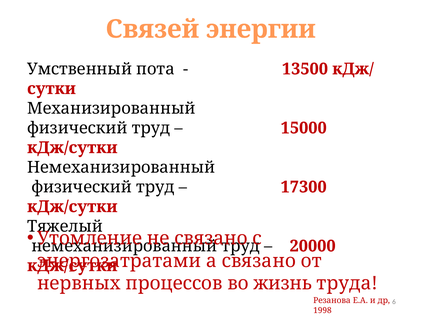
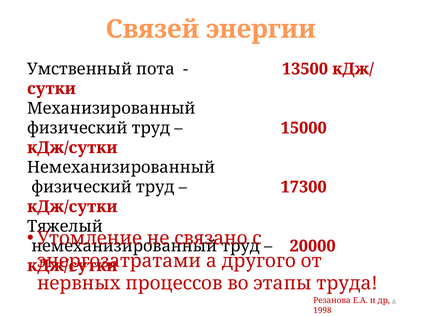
а связано: связано -> другого
жизнь: жизнь -> этапы
